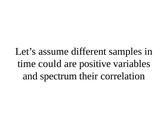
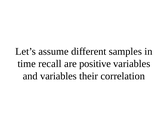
could: could -> recall
and spectrum: spectrum -> variables
